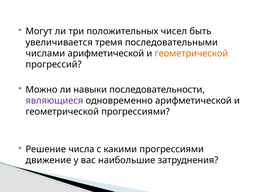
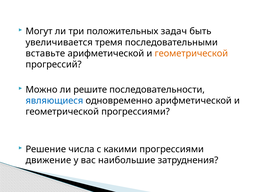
чисел: чисел -> задач
числами: числами -> вставьте
навыки: навыки -> решите
являющиеся colour: purple -> blue
